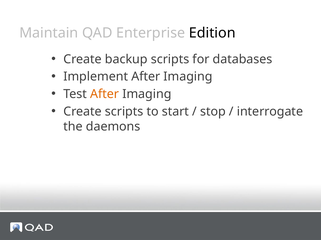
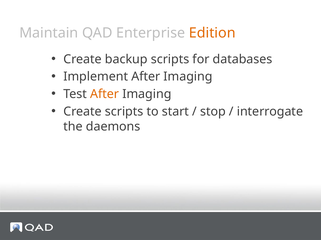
Edition colour: black -> orange
